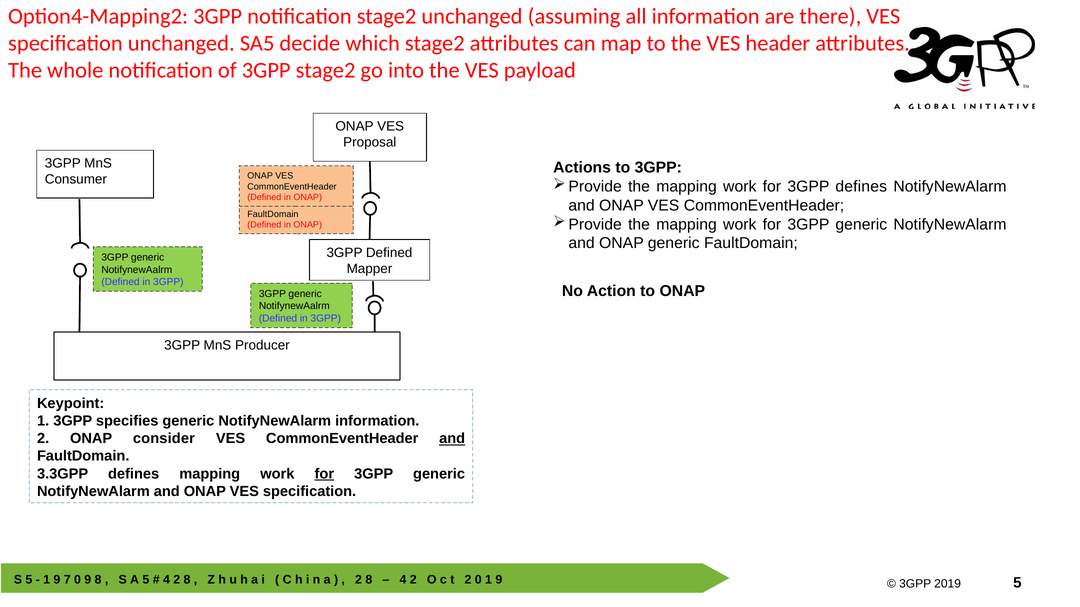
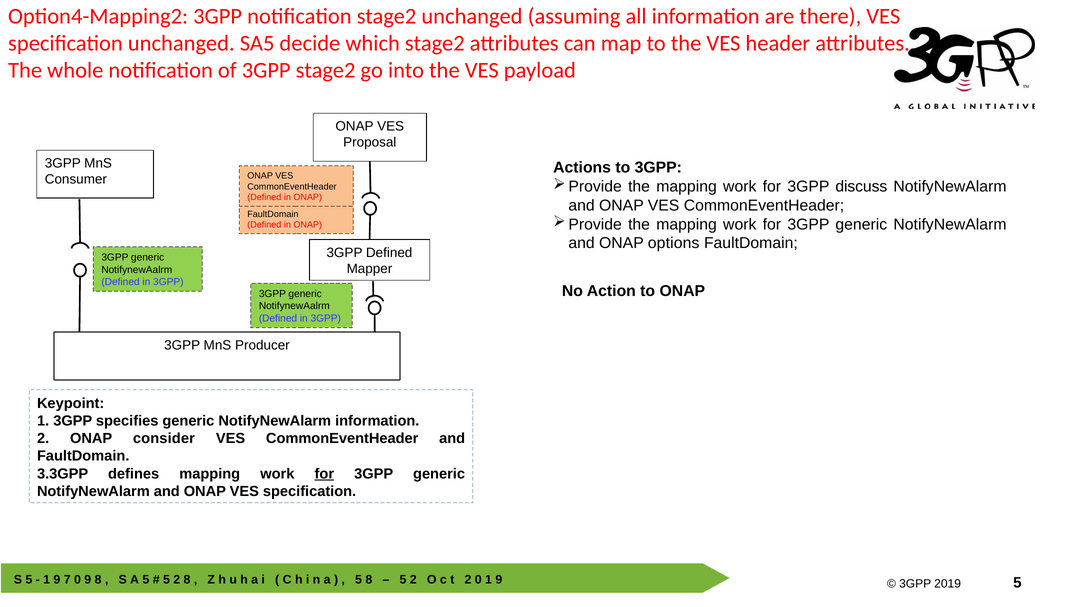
3GPP defines: defines -> discuss
ONAP generic: generic -> options
and at (452, 439) underline: present -> none
4 at (166, 580): 4 -> 5
2 at (358, 580): 2 -> 5
4 at (403, 580): 4 -> 5
